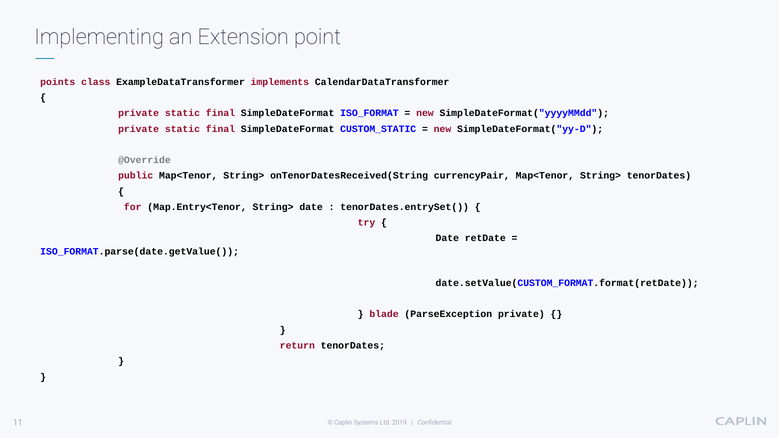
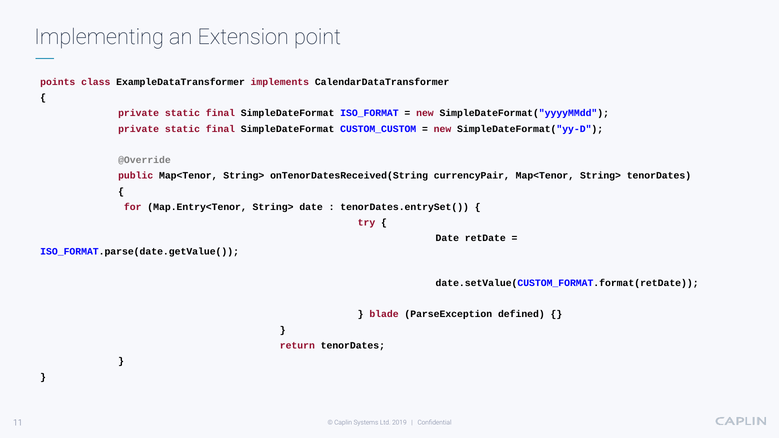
CUSTOM_STATIC: CUSTOM_STATIC -> CUSTOM_CUSTOM
ParseException private: private -> defined
